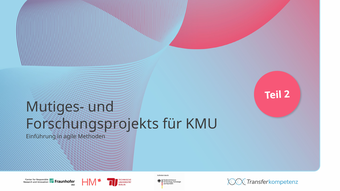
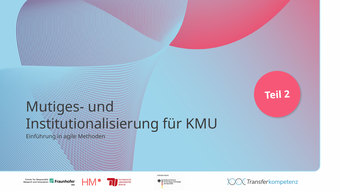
Forschungsprojekts: Forschungsprojekts -> Institutionalisierung
